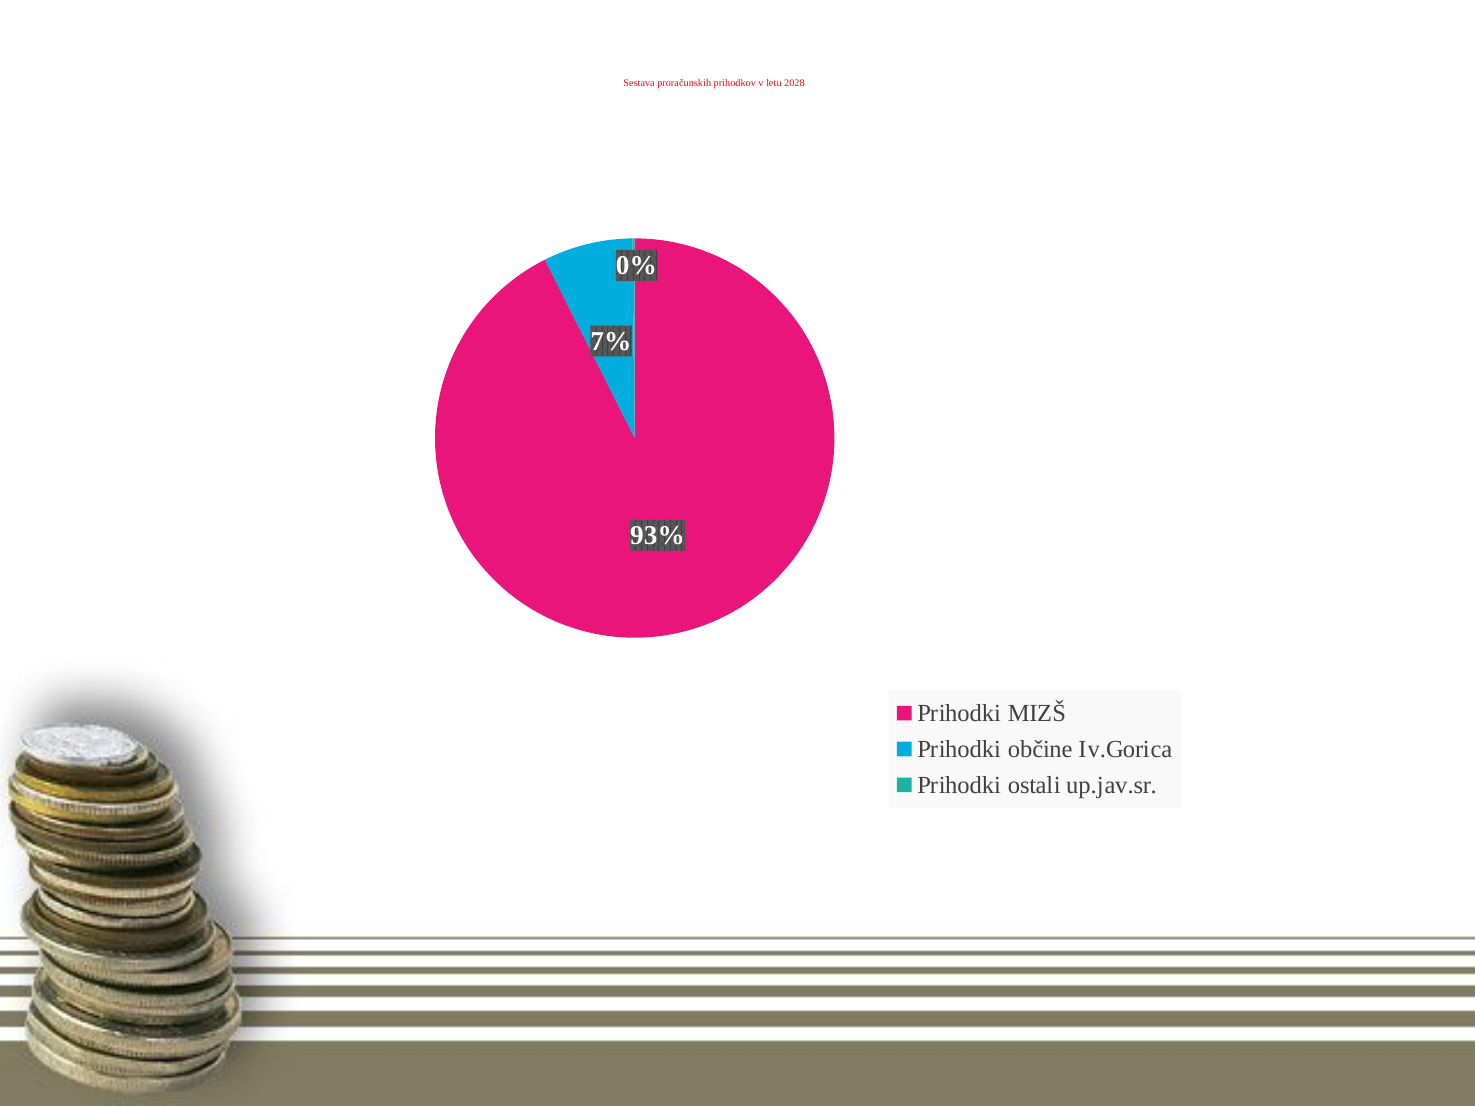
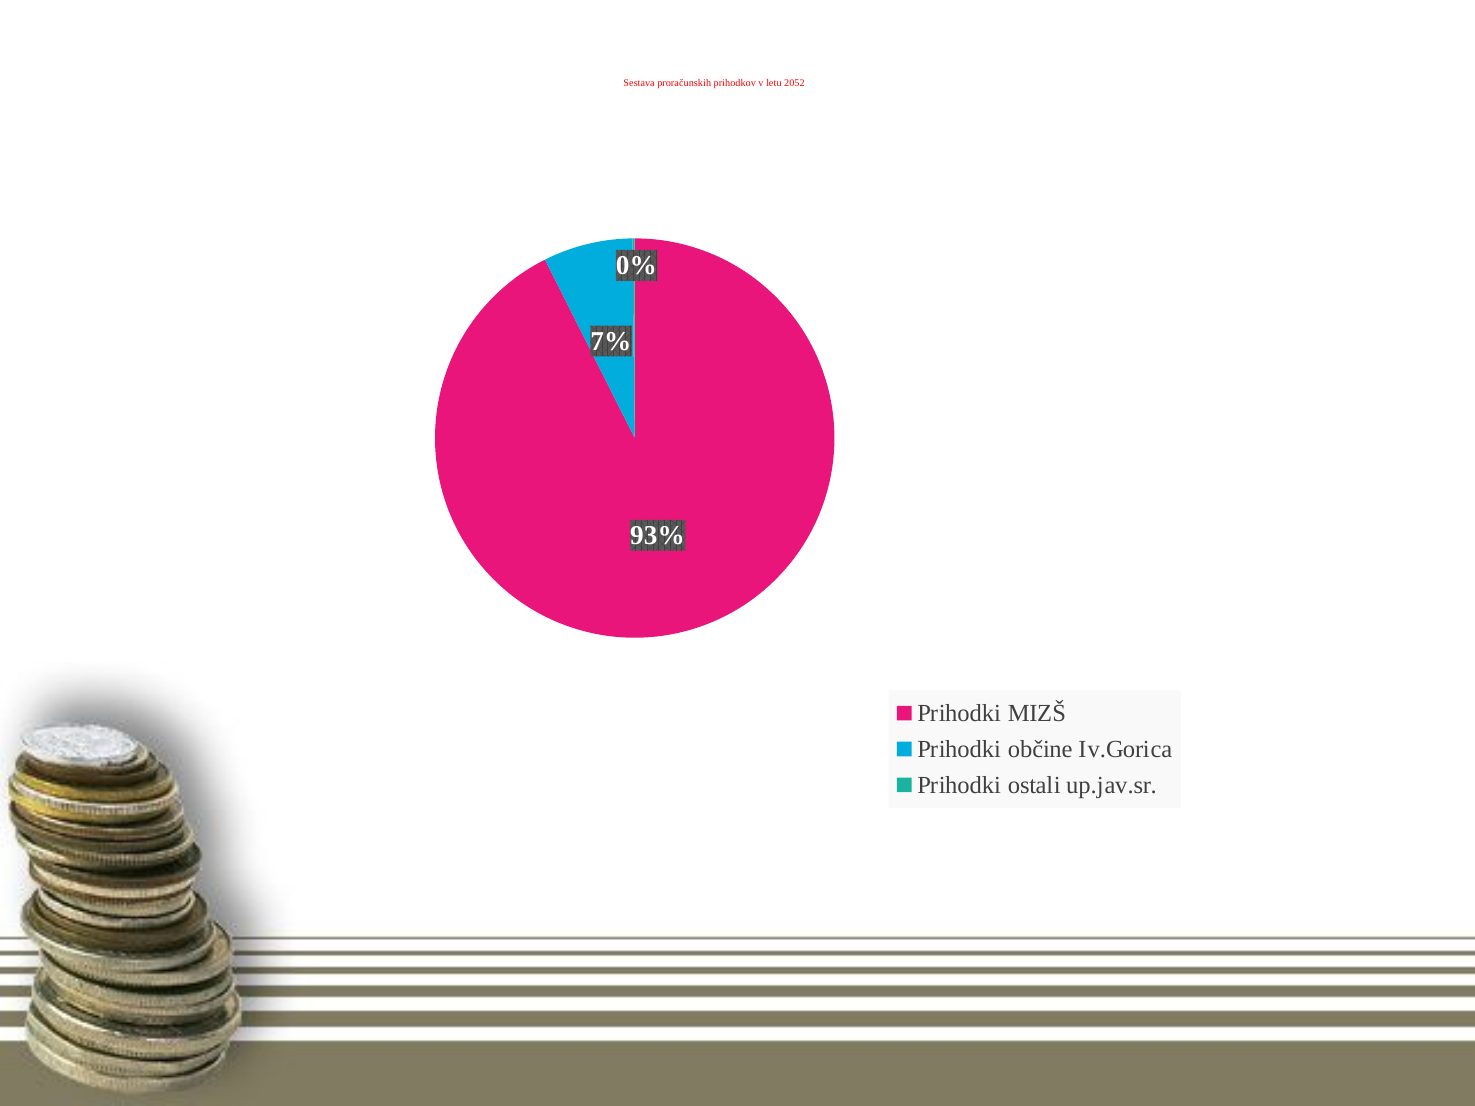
2028: 2028 -> 2052
